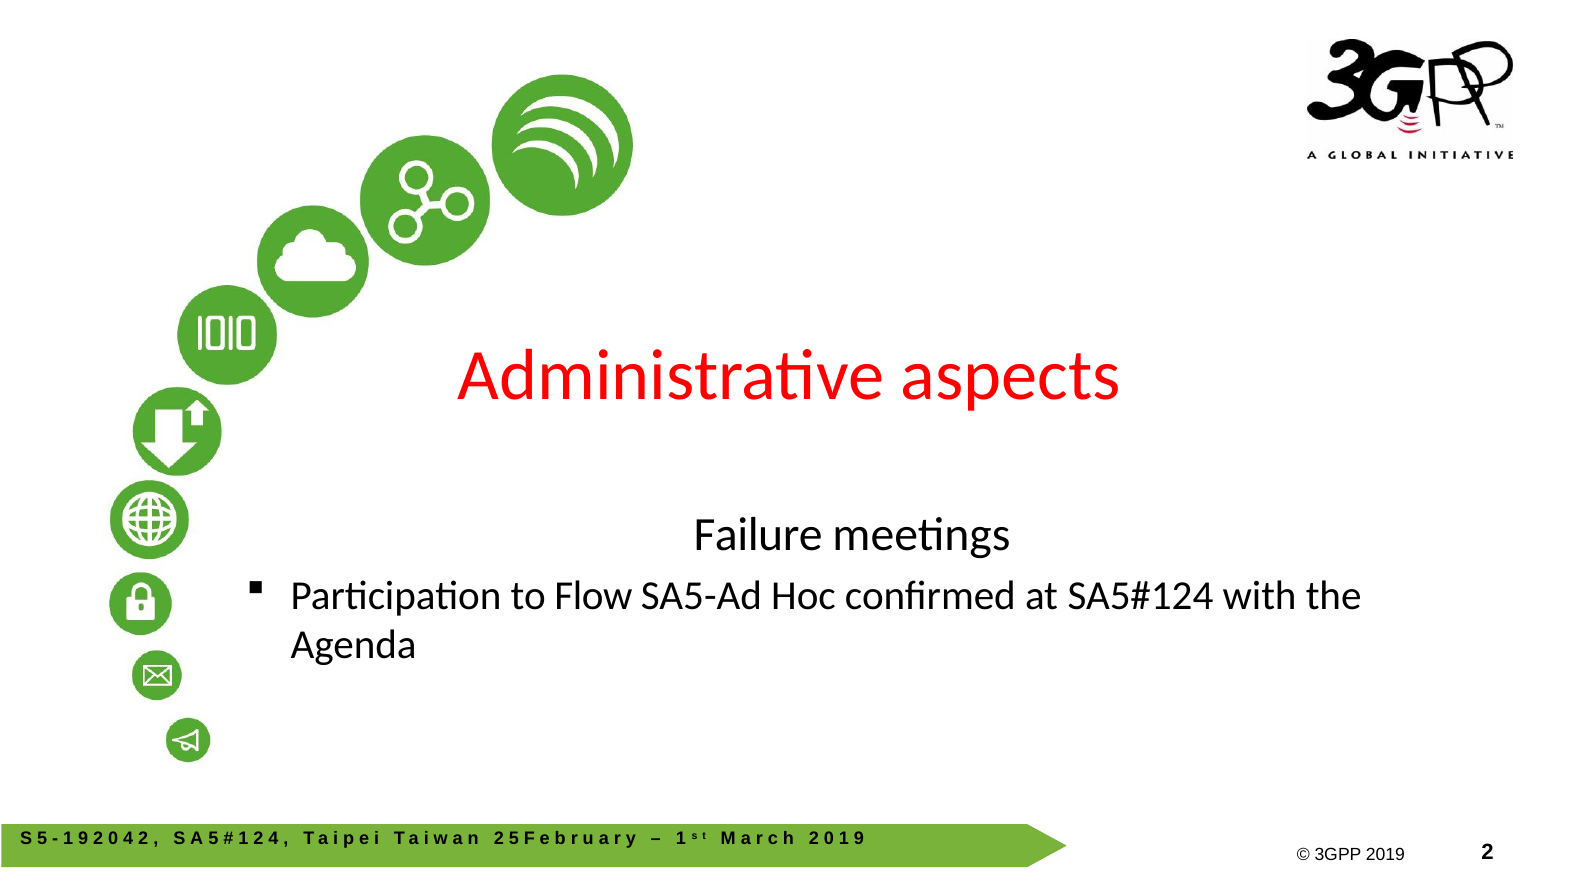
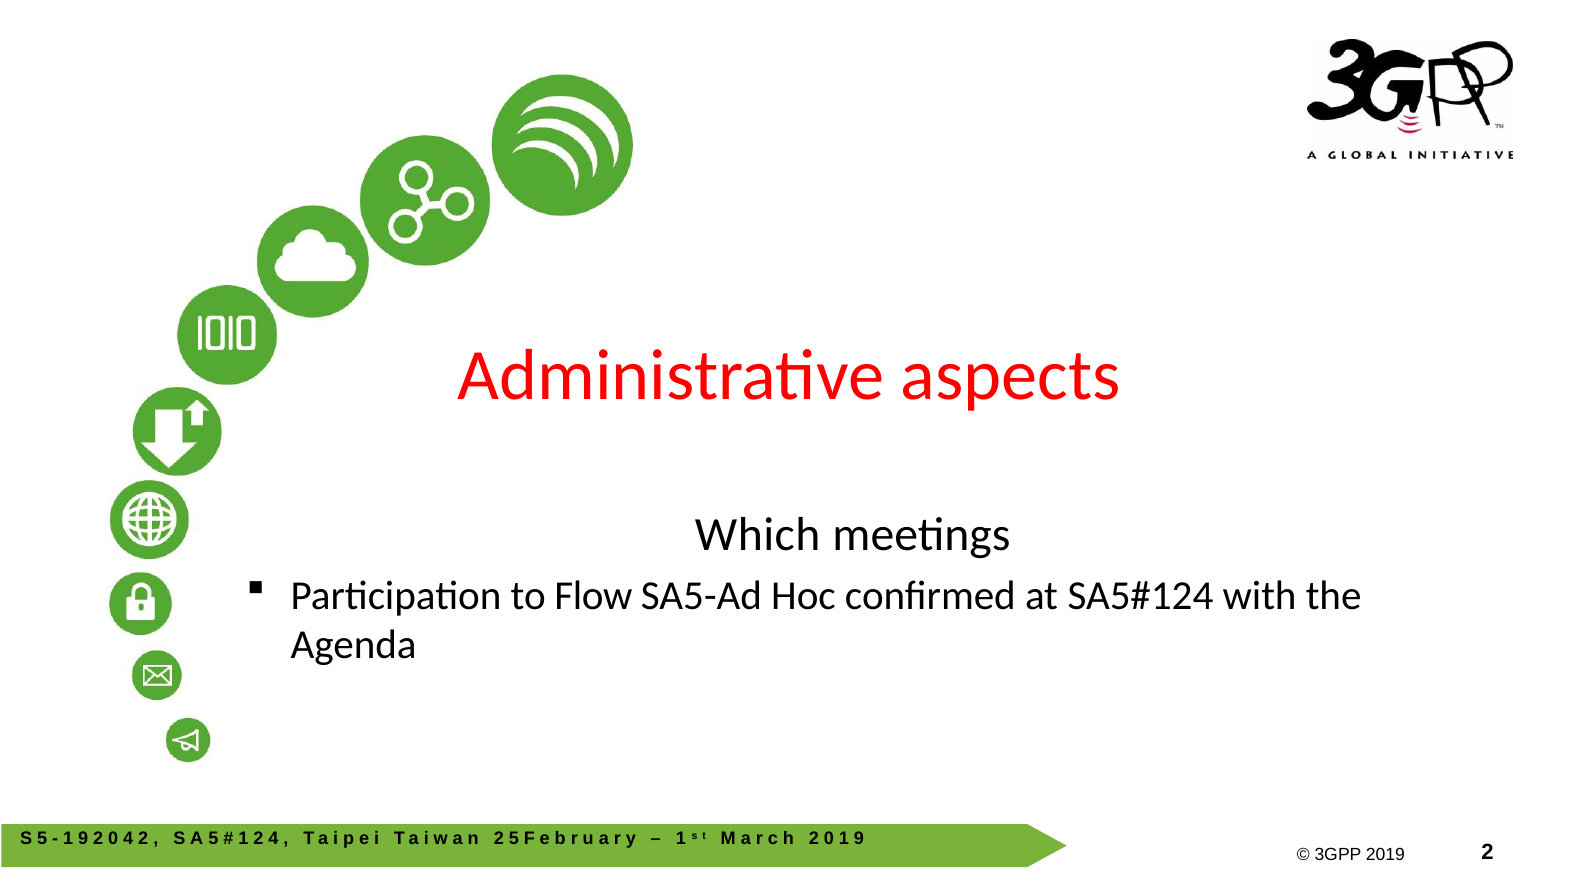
Failure: Failure -> Which
